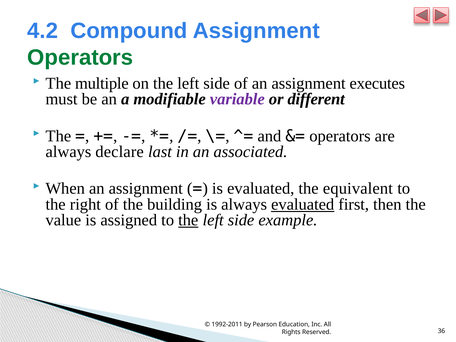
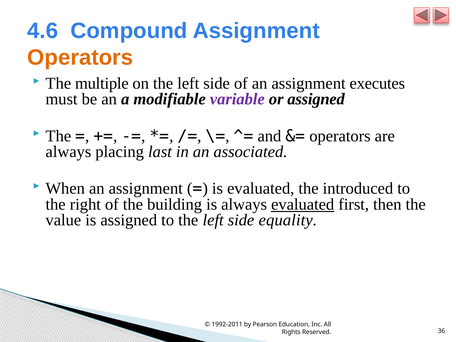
4.2: 4.2 -> 4.6
Operators at (80, 57) colour: green -> orange
or different: different -> assigned
declare: declare -> placing
equivalent: equivalent -> introduced
the at (188, 220) underline: present -> none
example: example -> equality
